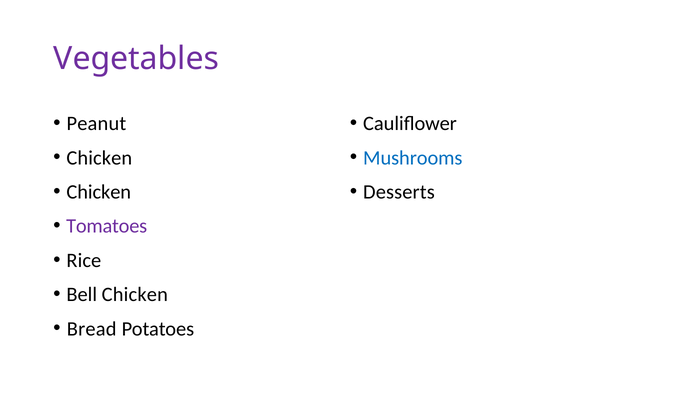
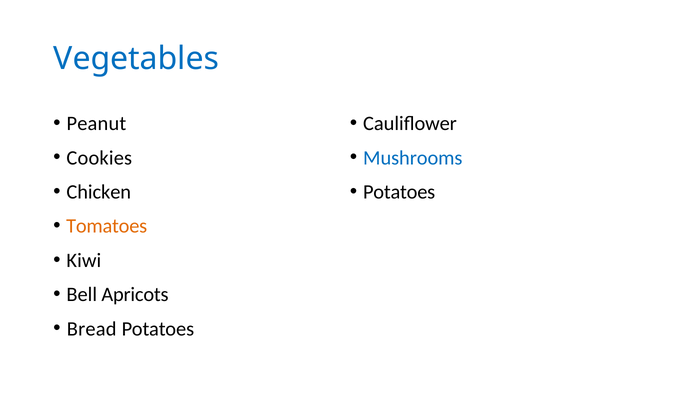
Vegetables colour: purple -> blue
Chicken at (99, 158): Chicken -> Cookies
Desserts at (399, 192): Desserts -> Potatoes
Tomatoes colour: purple -> orange
Rice: Rice -> Kiwi
Bell Chicken: Chicken -> Apricots
